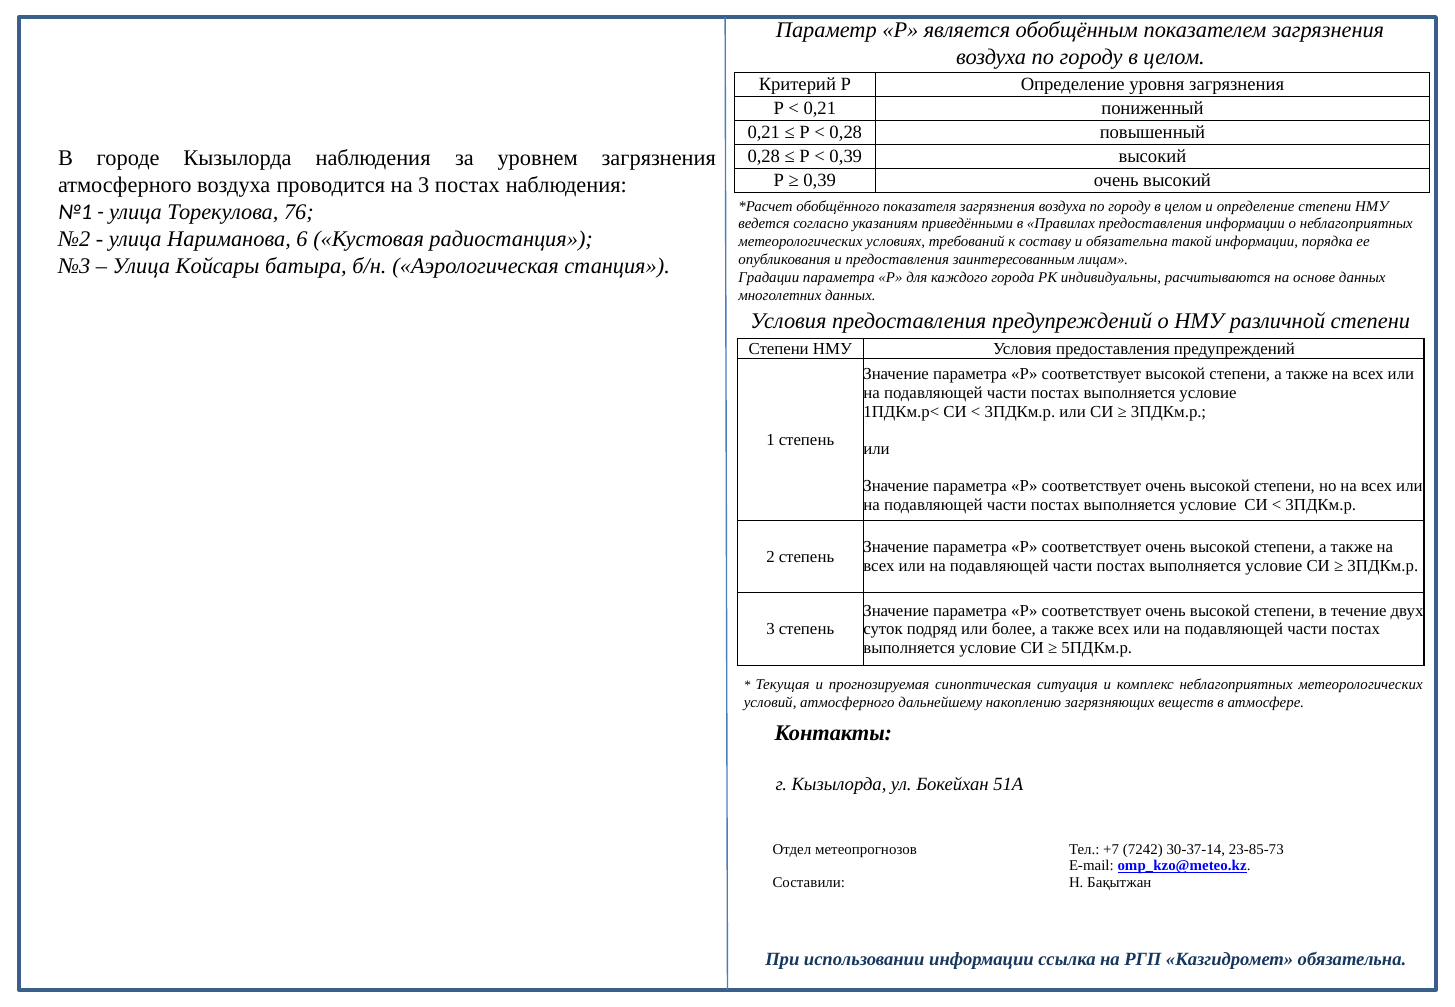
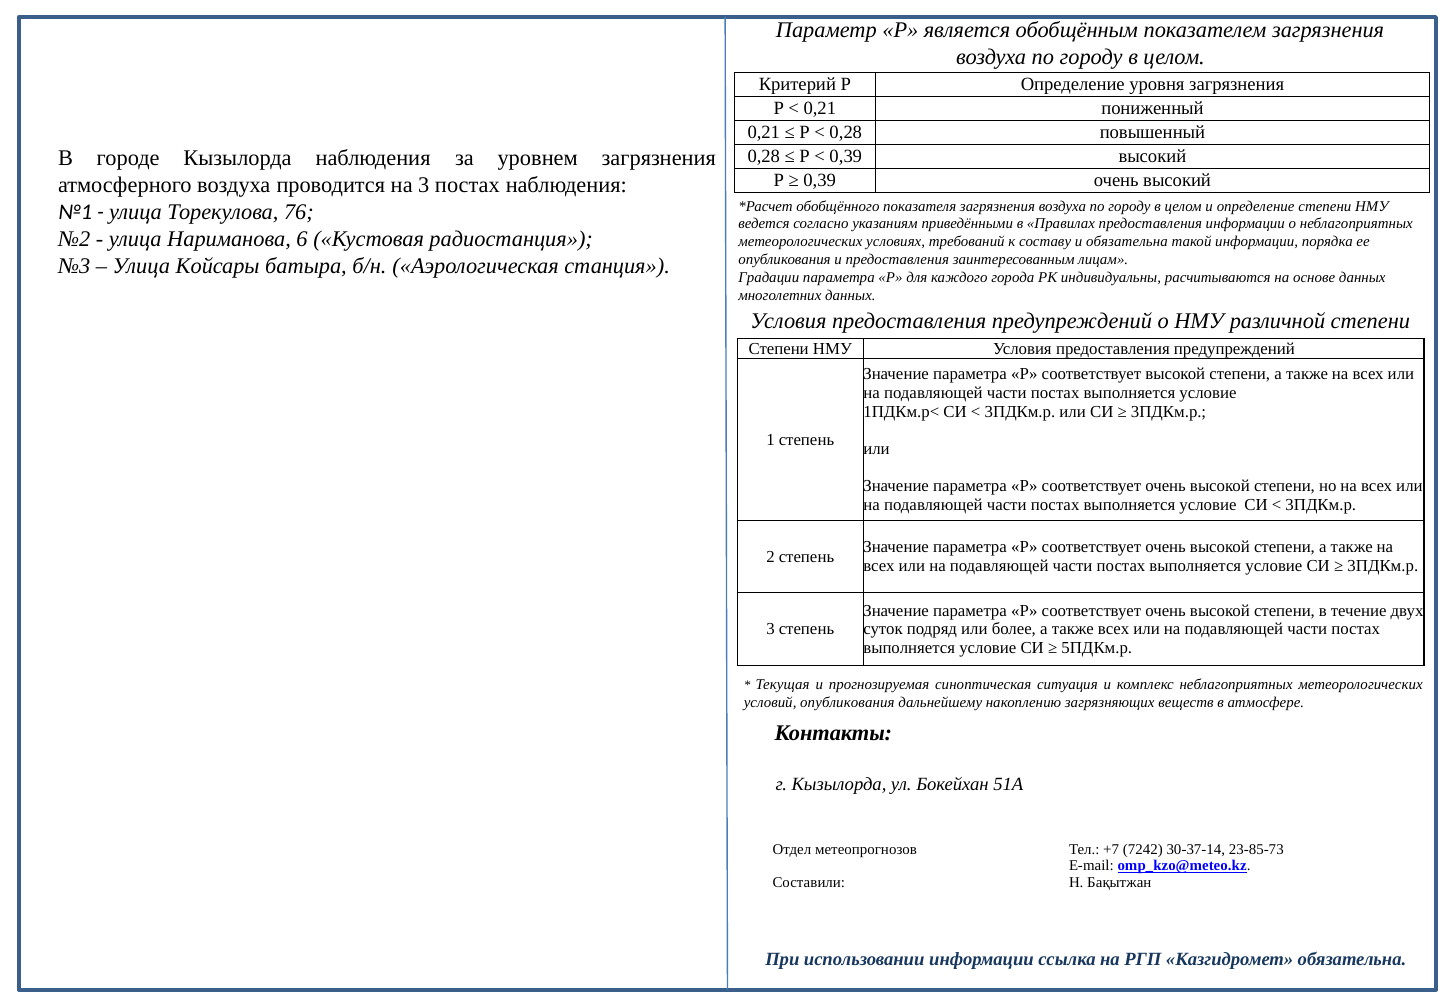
условий атмосферного: атмосферного -> опубликования
